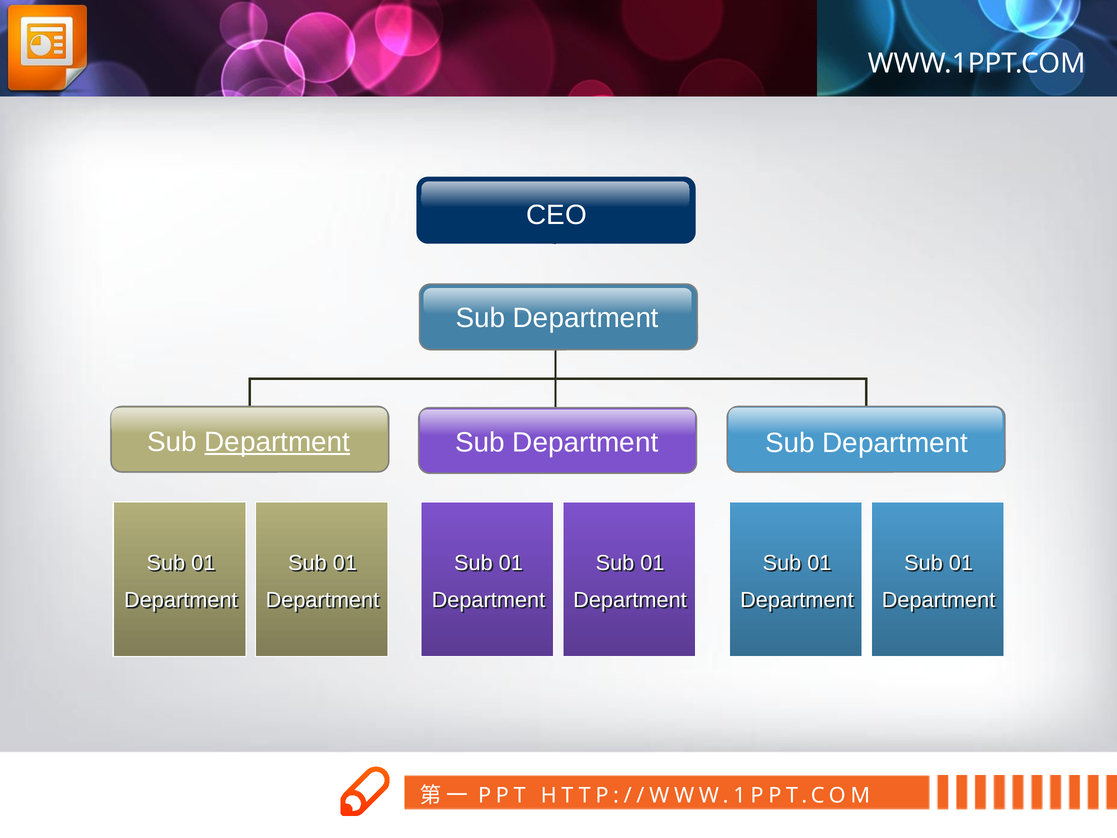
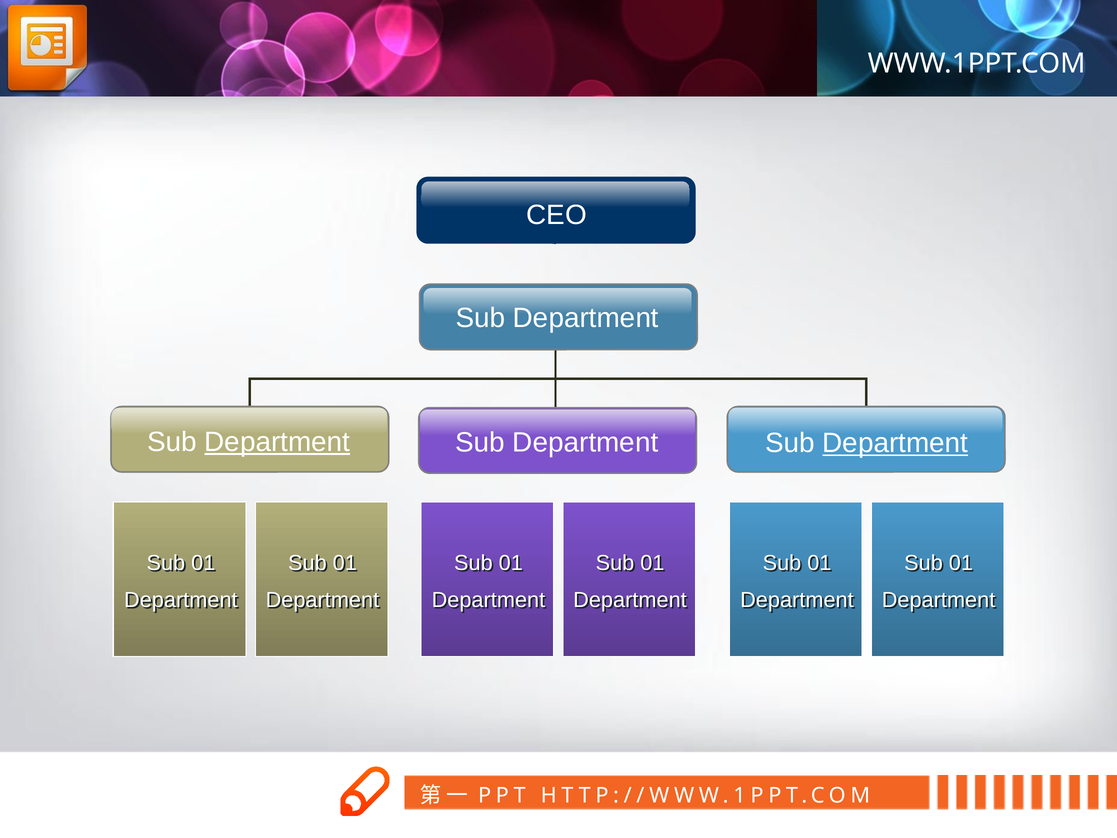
Department at (895, 443) underline: none -> present
